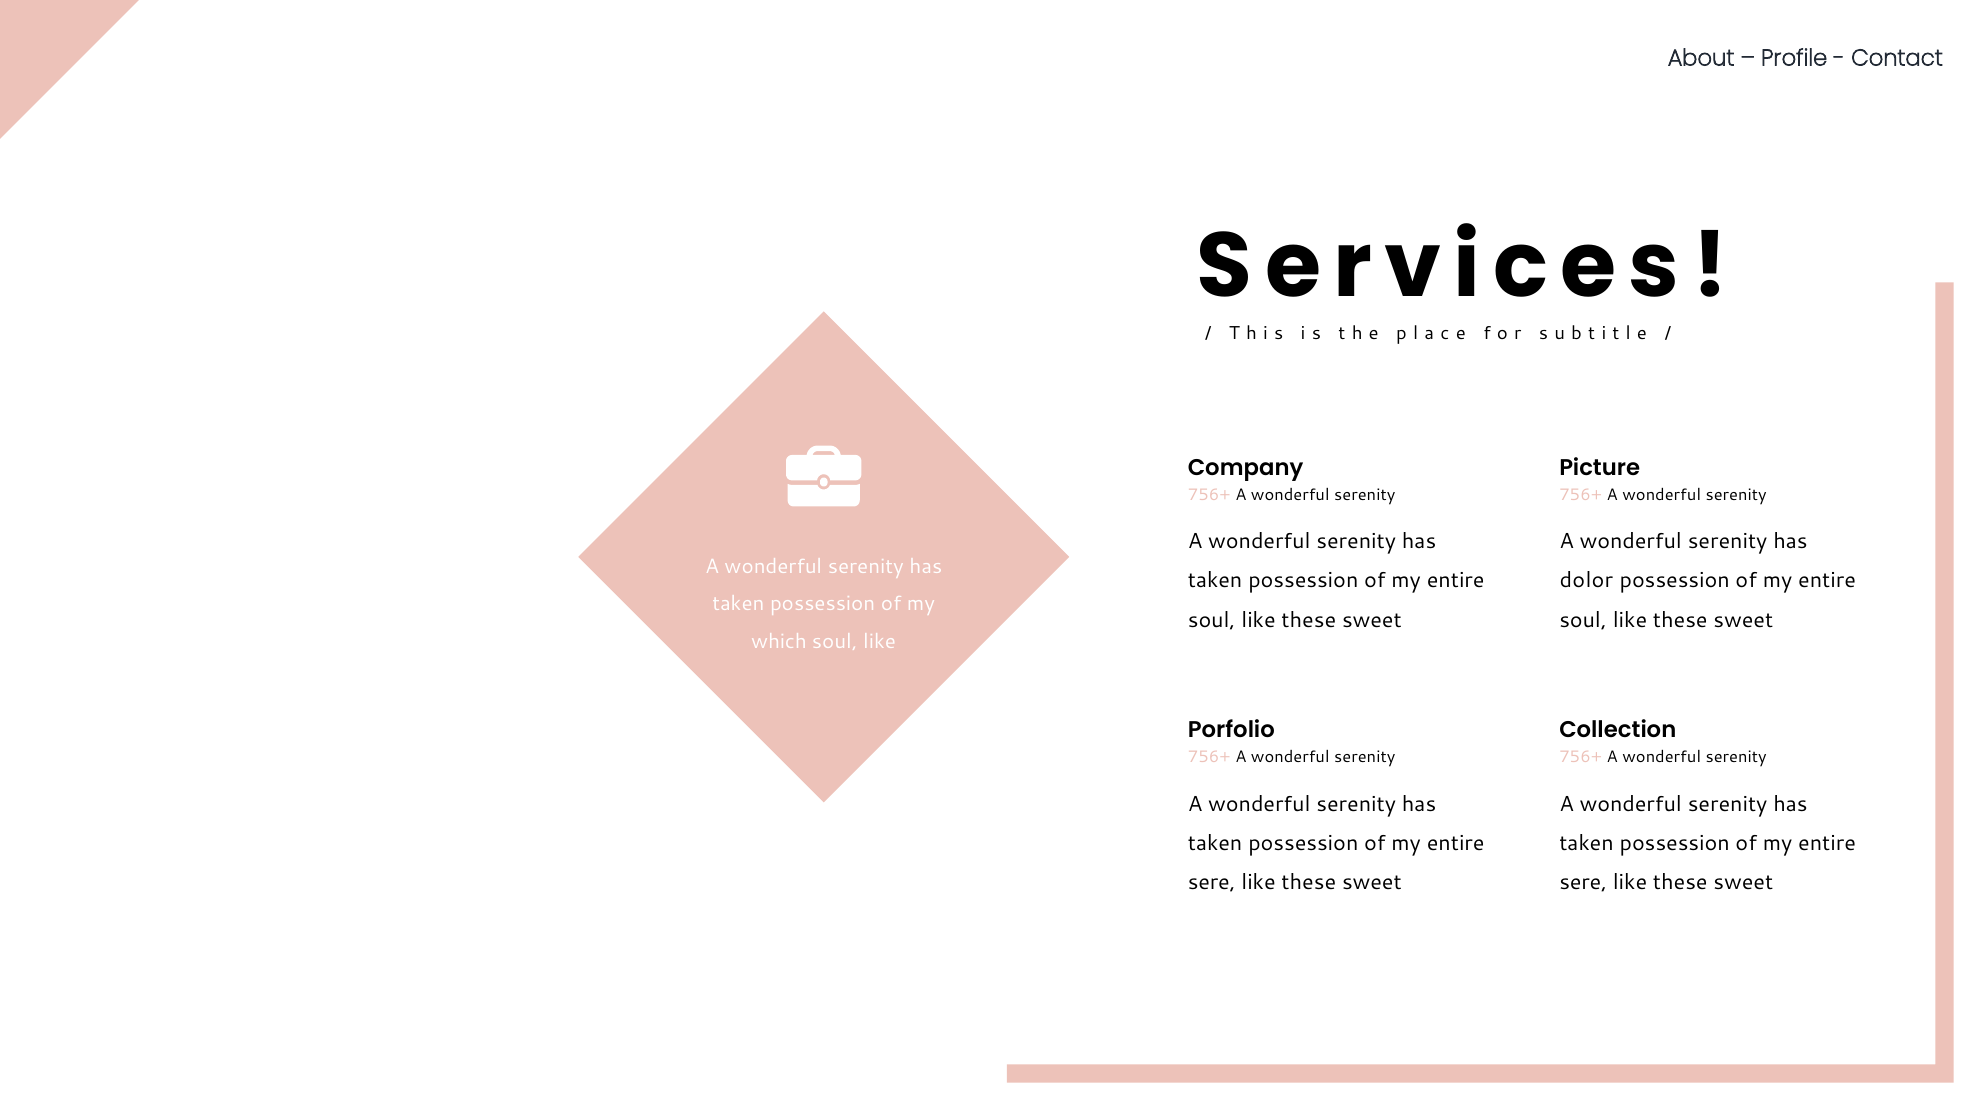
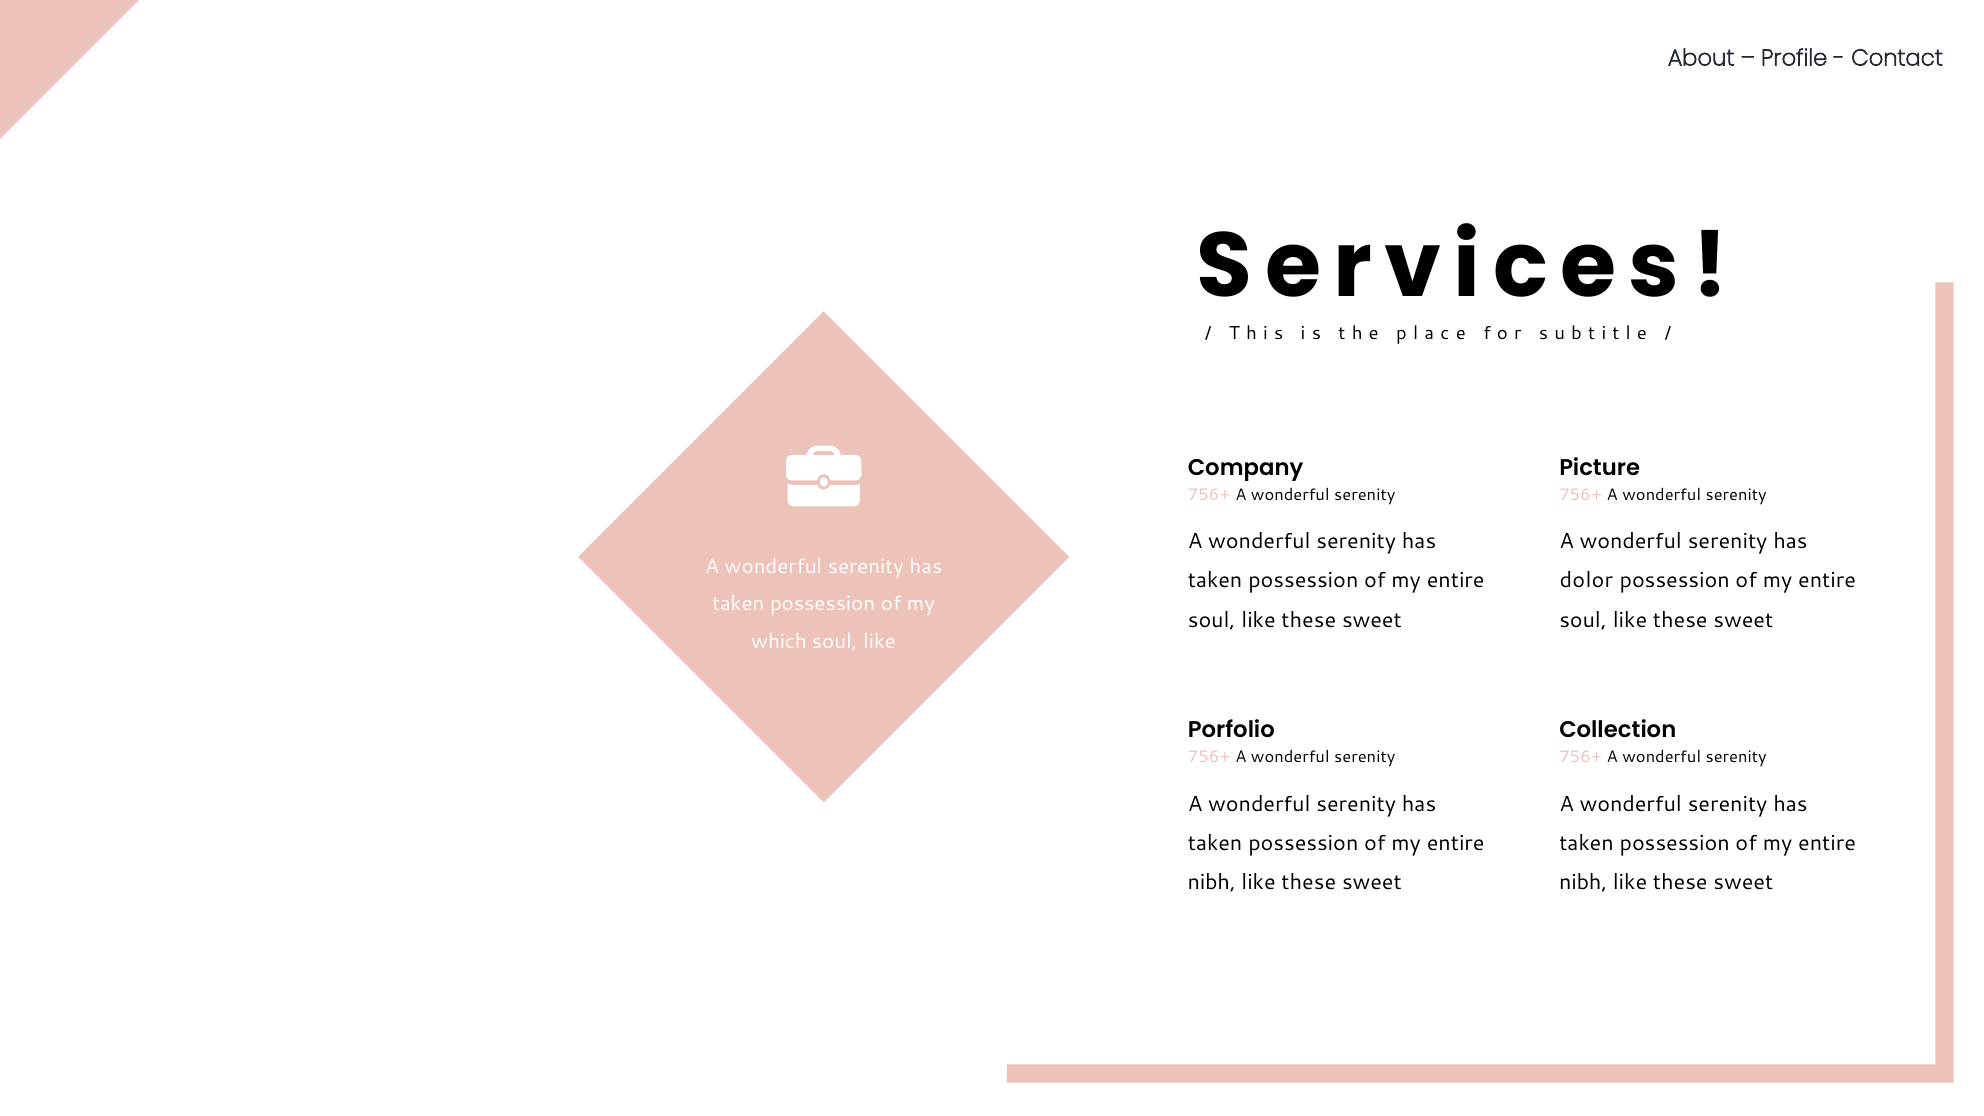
sere at (1212, 882): sere -> nibh
sere at (1583, 882): sere -> nibh
